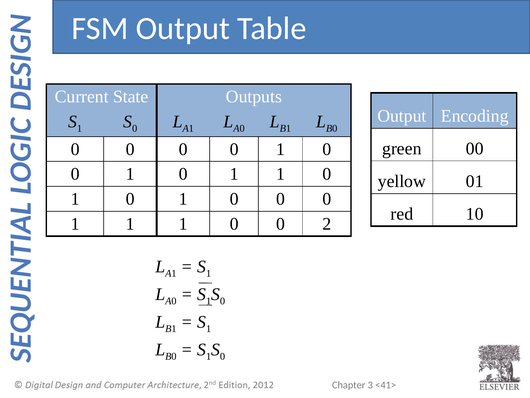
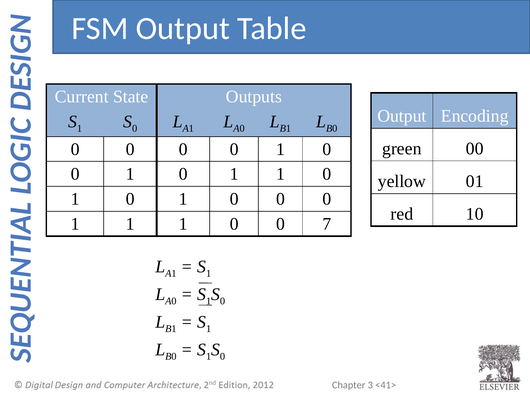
2: 2 -> 7
